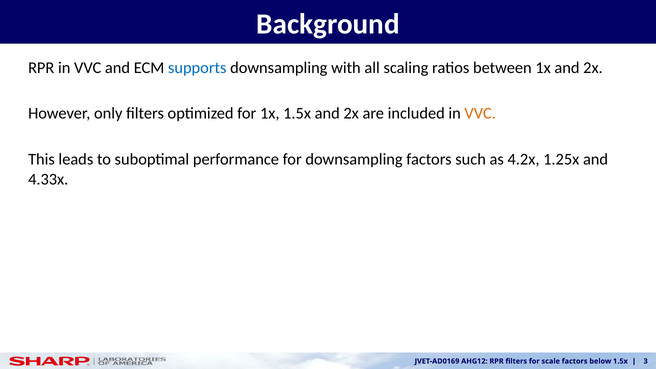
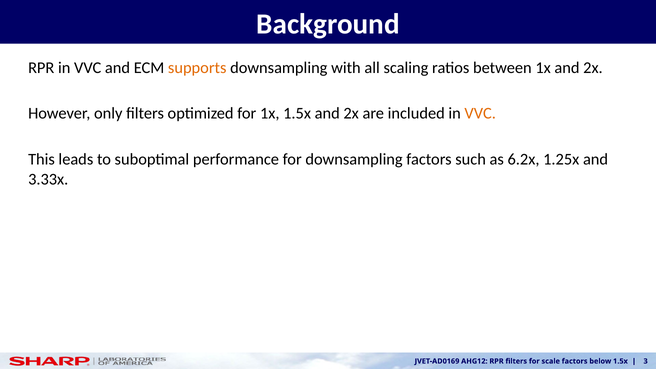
supports colour: blue -> orange
4.2x: 4.2x -> 6.2x
4.33x: 4.33x -> 3.33x
